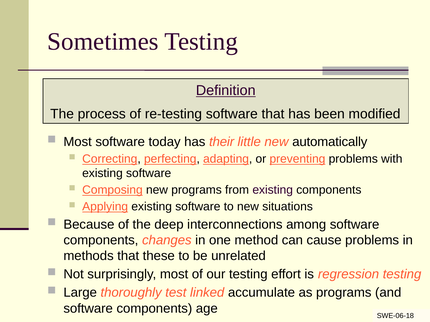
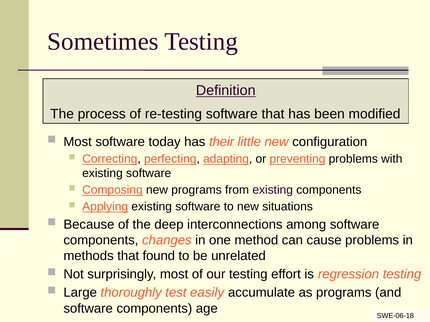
automatically: automatically -> configuration
these: these -> found
linked: linked -> easily
